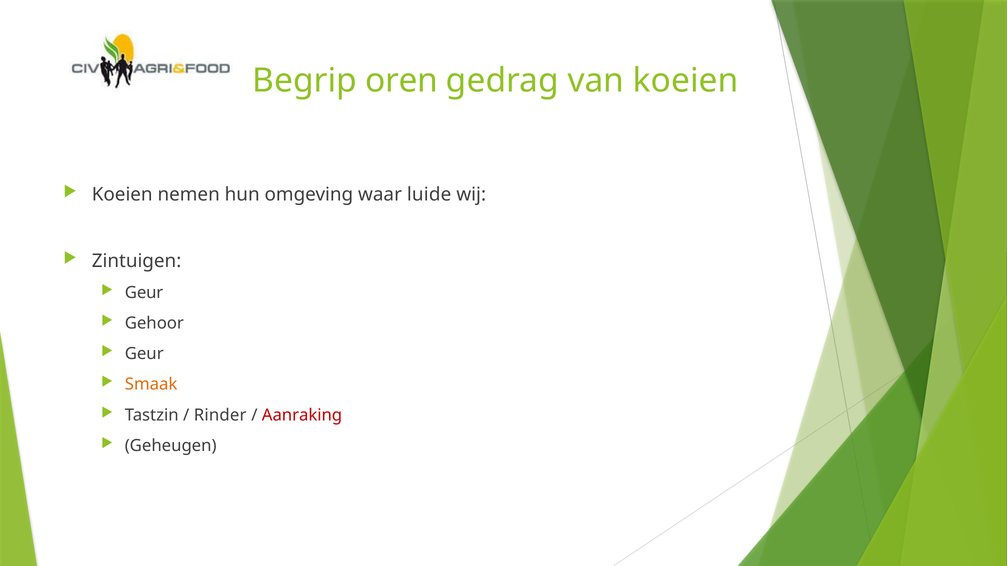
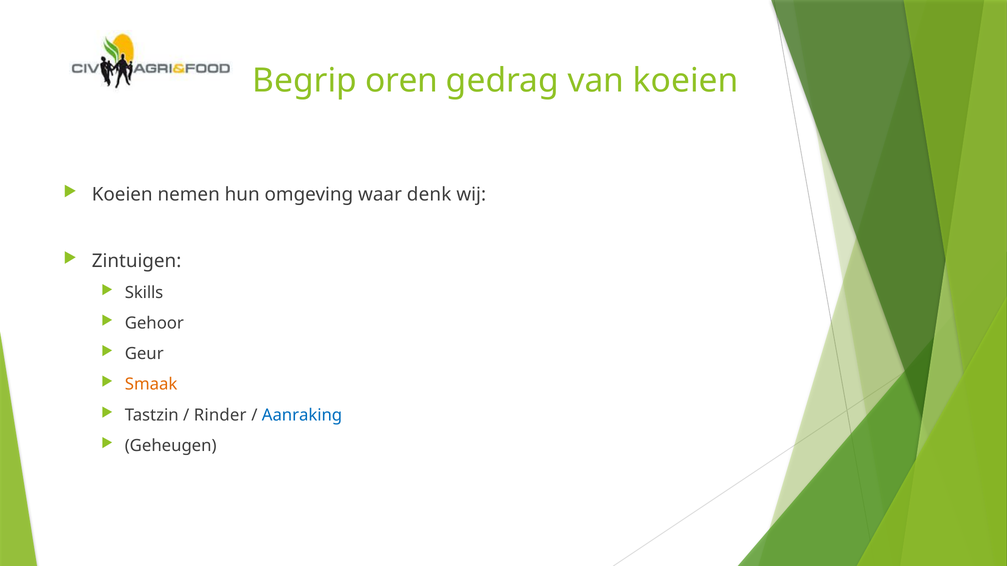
luide: luide -> denk
Geur at (144, 293): Geur -> Skills
Aanraking colour: red -> blue
